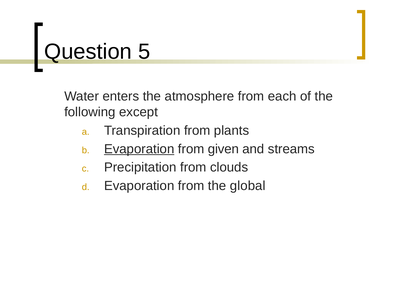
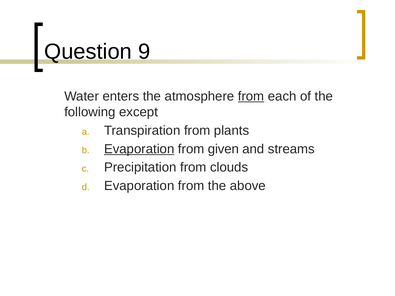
5: 5 -> 9
from at (251, 96) underline: none -> present
global: global -> above
